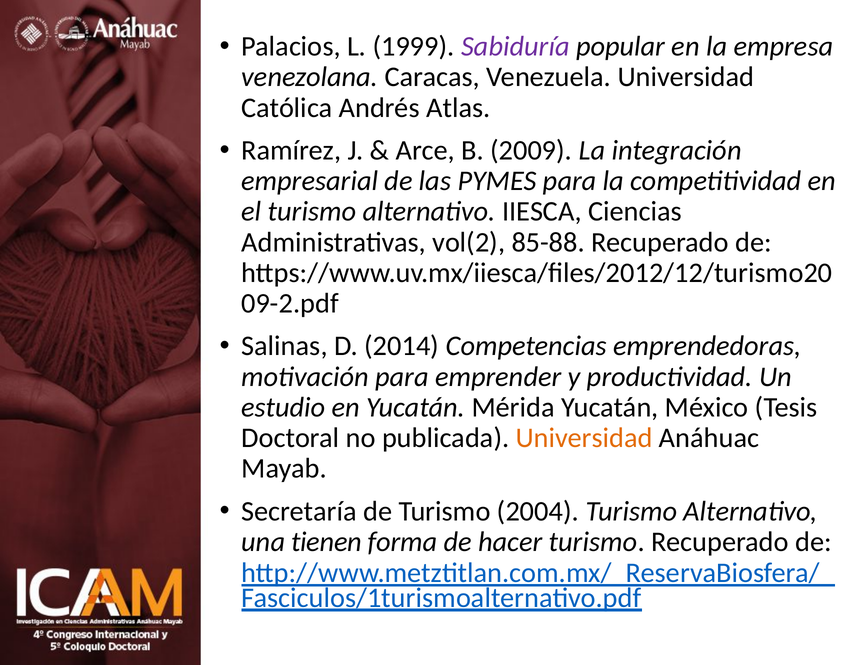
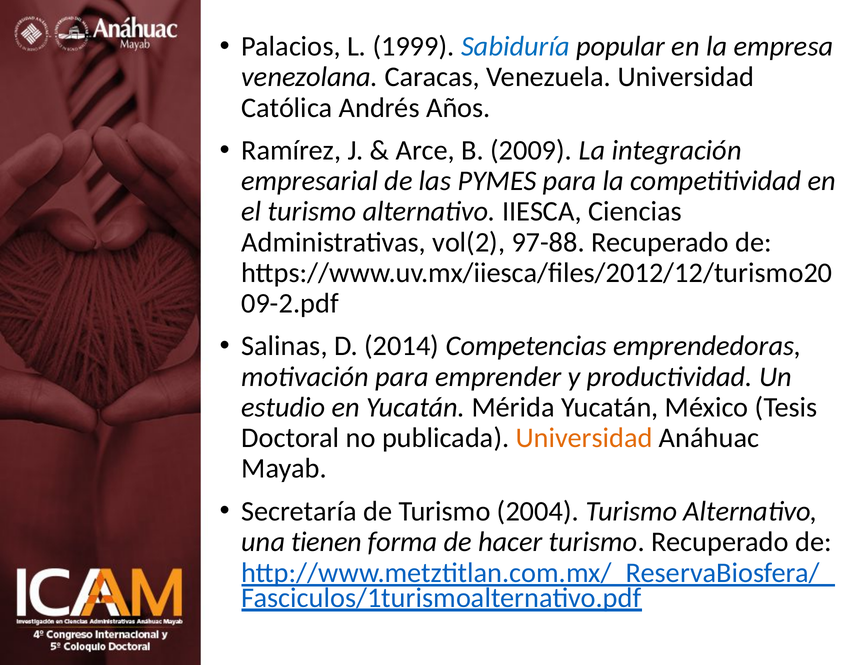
Sabiduría colour: purple -> blue
Atlas: Atlas -> Años
85-88: 85-88 -> 97-88
